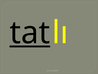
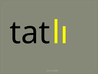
tat underline: present -> none
